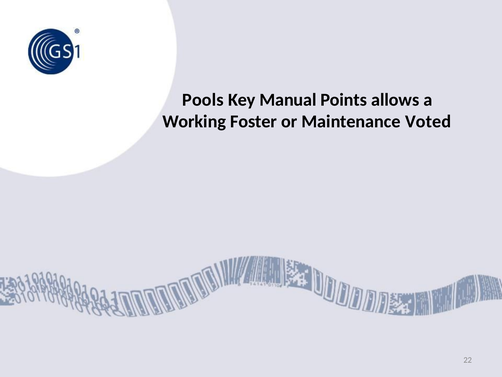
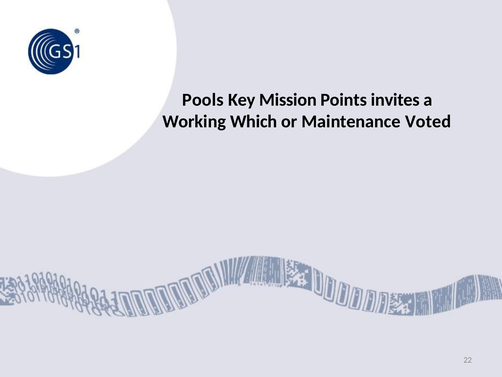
Manual: Manual -> Mission
allows: allows -> invites
Foster: Foster -> Which
